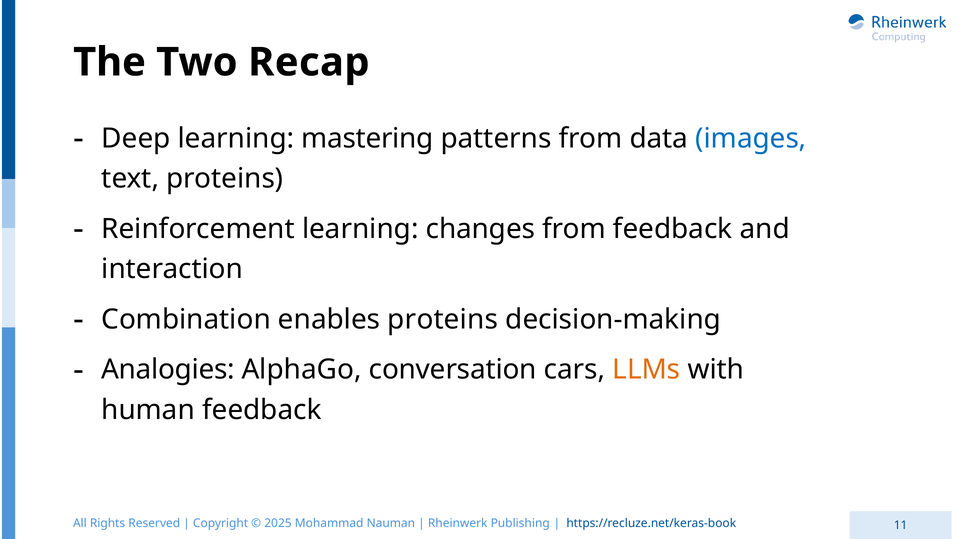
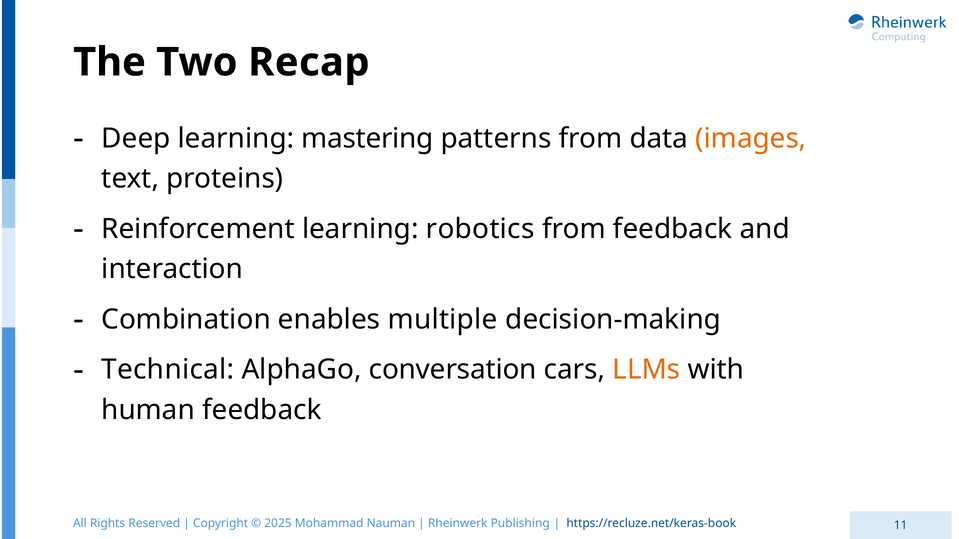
images colour: blue -> orange
changes: changes -> robotics
enables proteins: proteins -> multiple
Analogies: Analogies -> Technical
